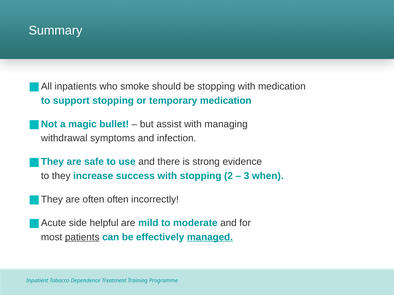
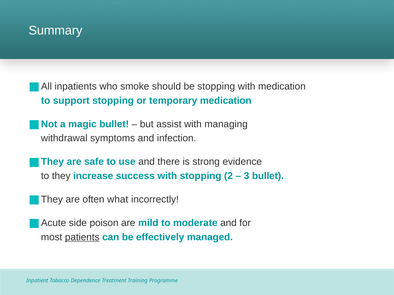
3 when: when -> bullet
often often: often -> what
helpful: helpful -> poison
managed underline: present -> none
